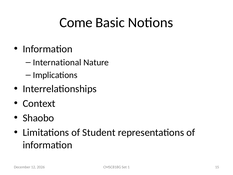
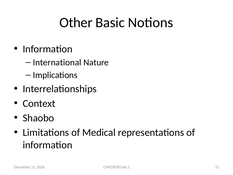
Come: Come -> Other
Student: Student -> Medical
